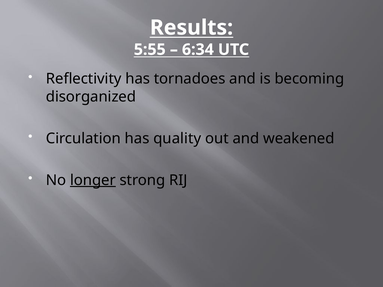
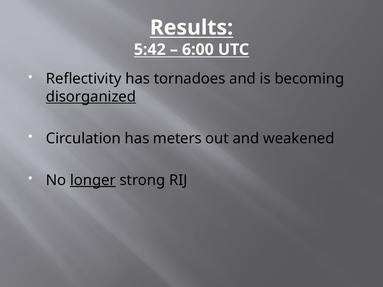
5:55: 5:55 -> 5:42
6:34: 6:34 -> 6:00
disorganized underline: none -> present
quality: quality -> meters
